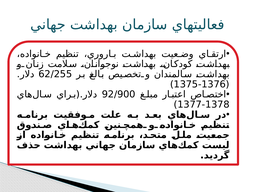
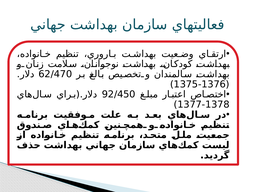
62/255: 62/255 -> 62/470
92/900: 92/900 -> 92/450
